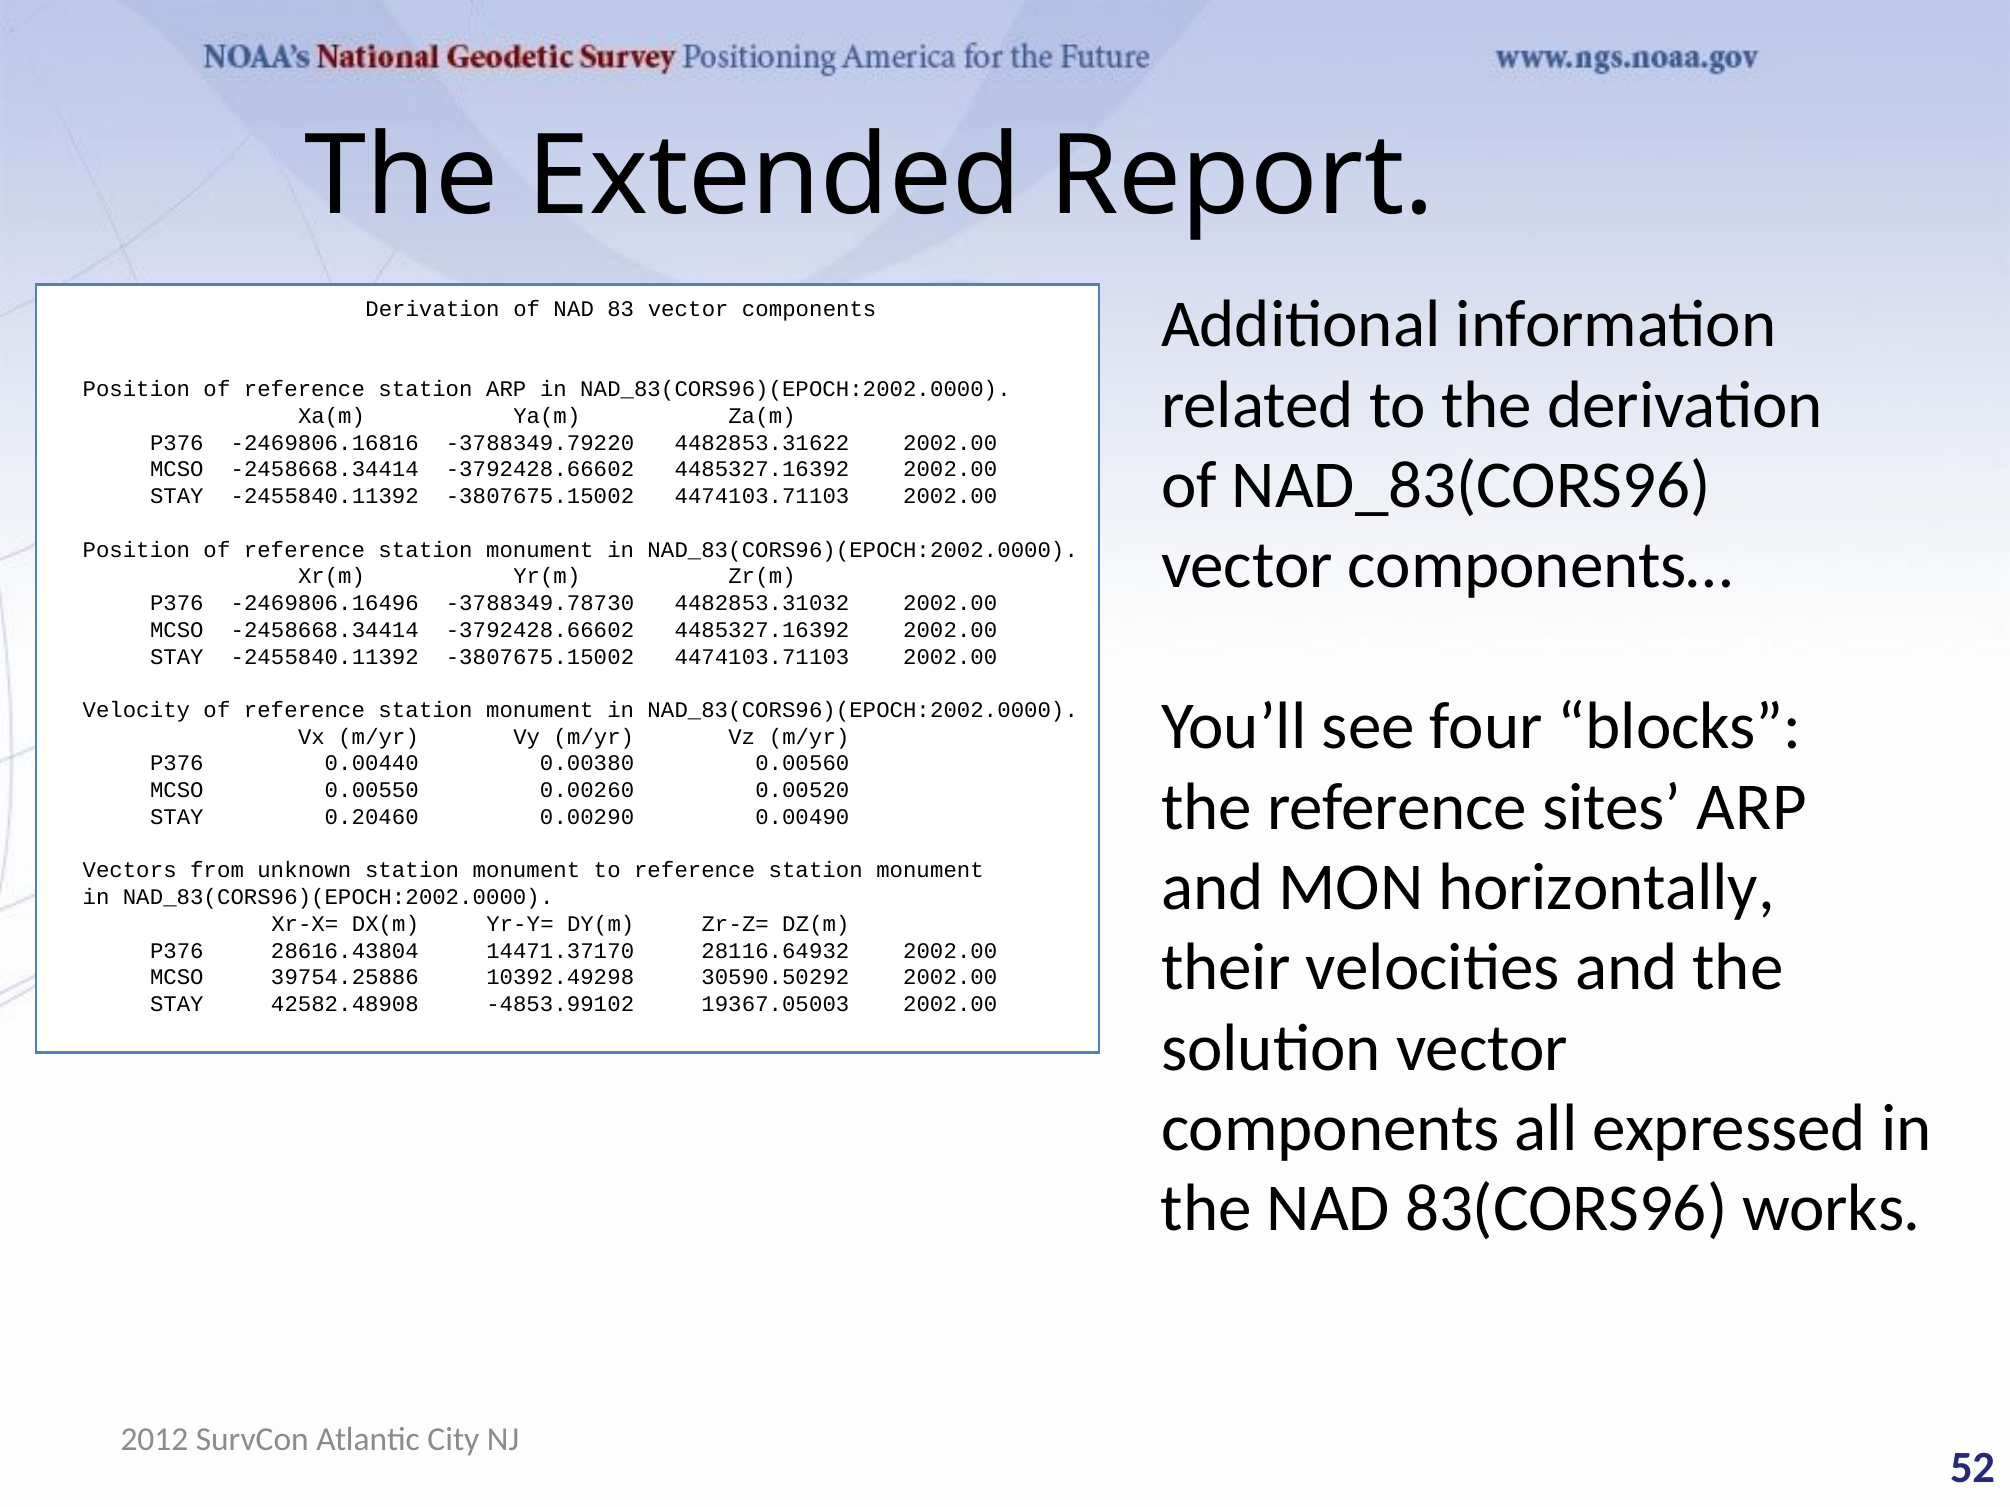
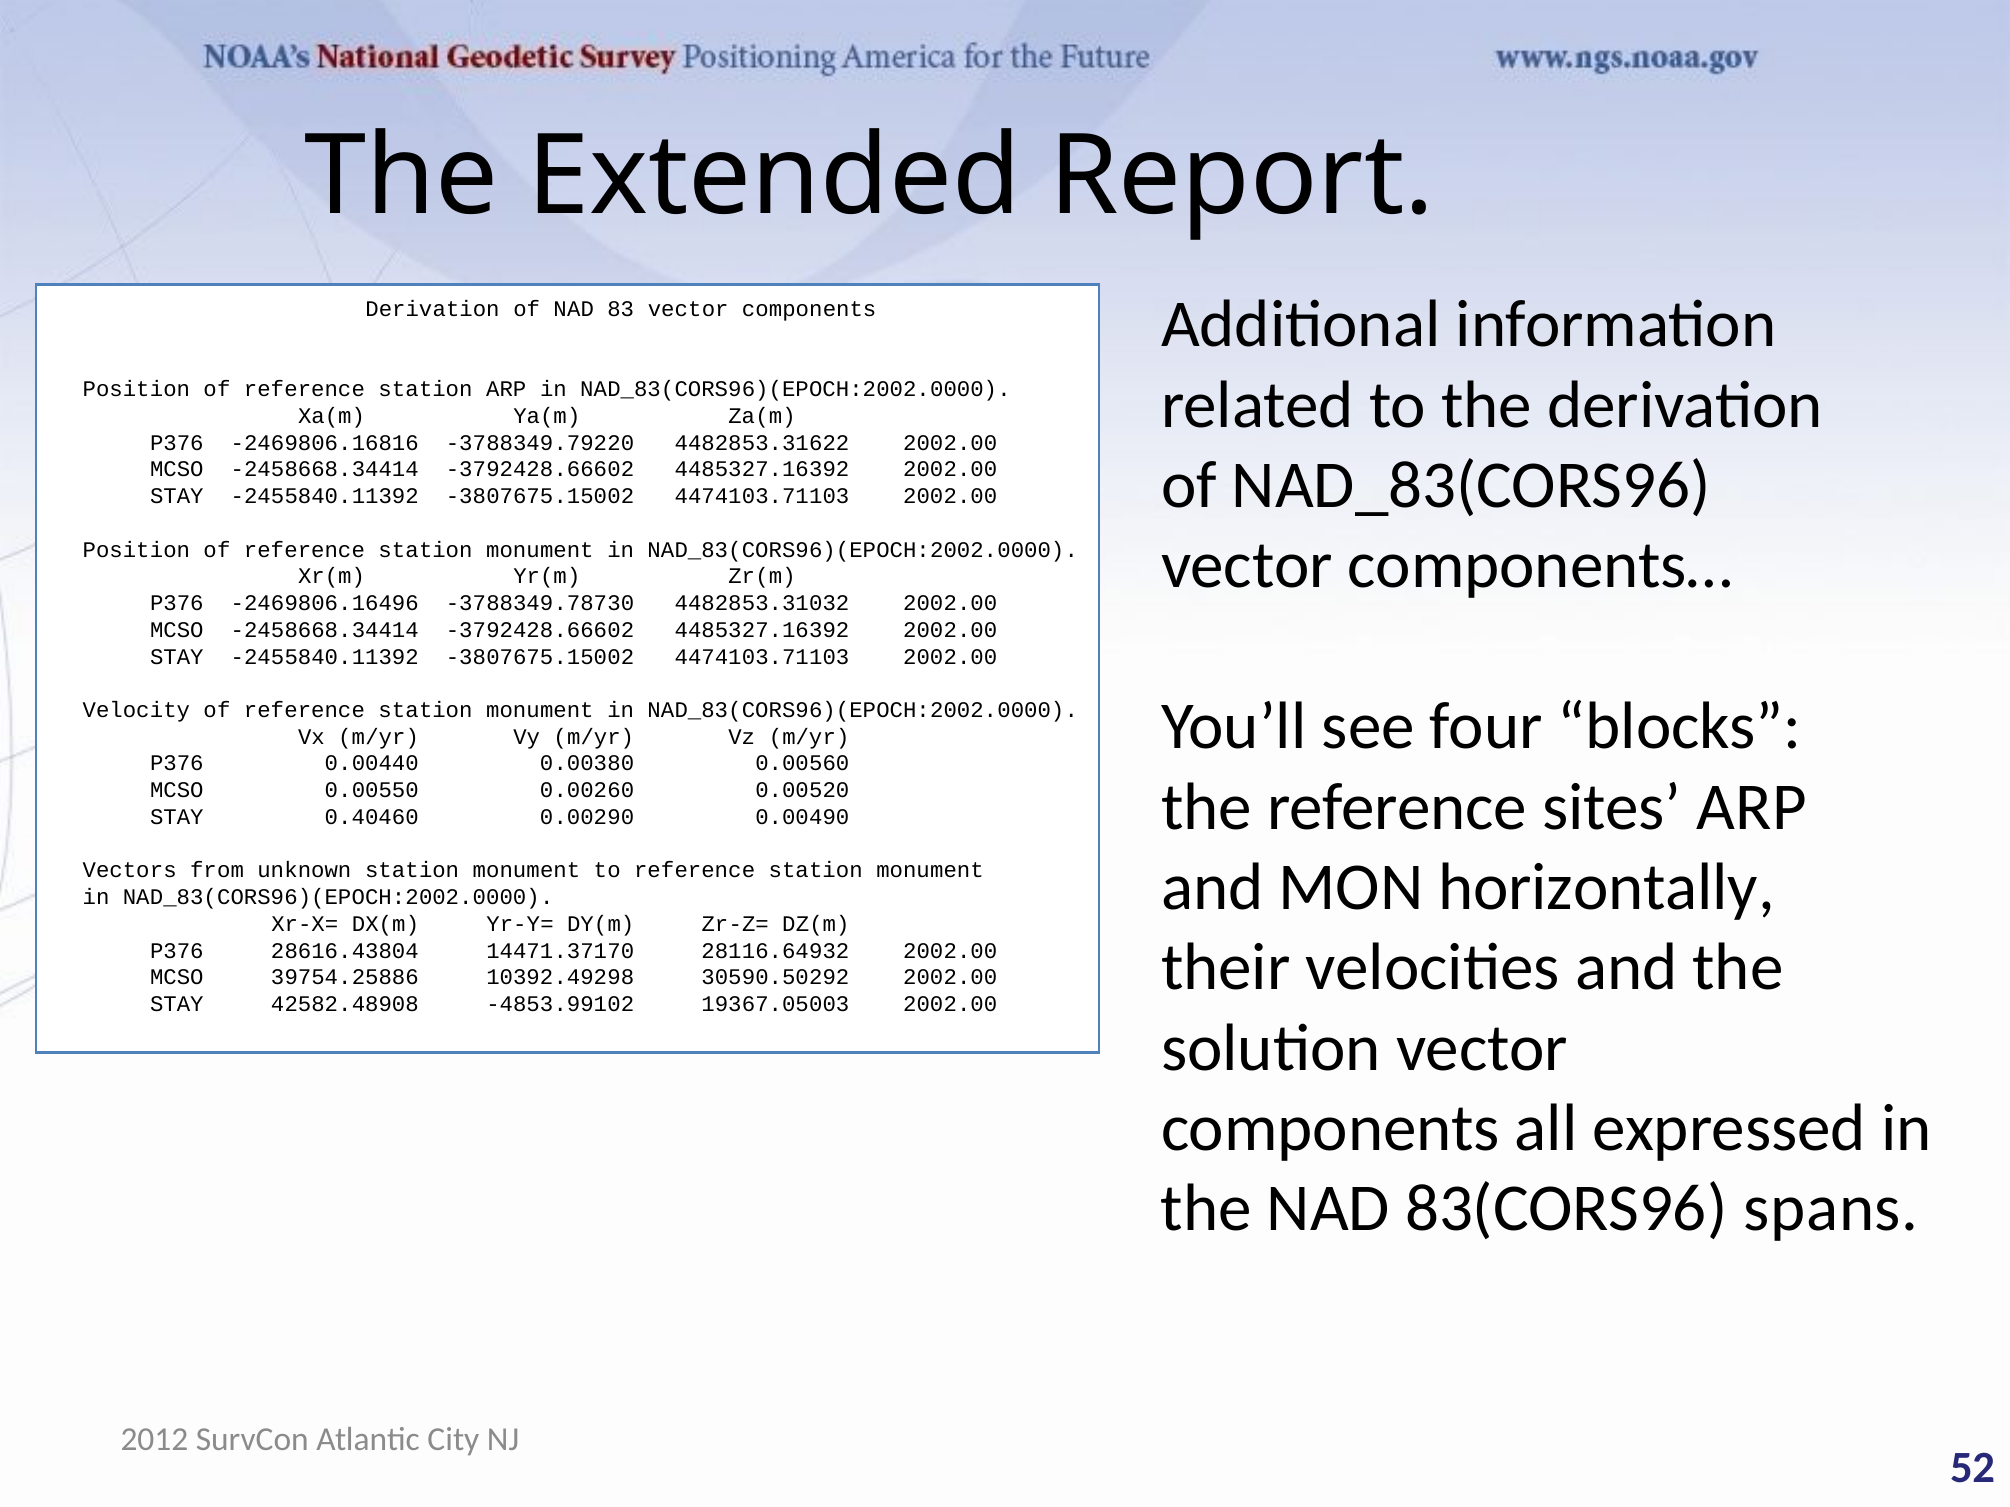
0.20460: 0.20460 -> 0.40460
works: works -> spans
